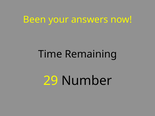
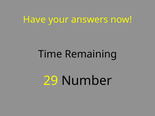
Been: Been -> Have
